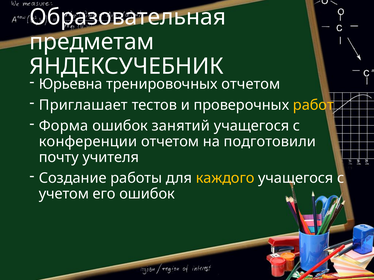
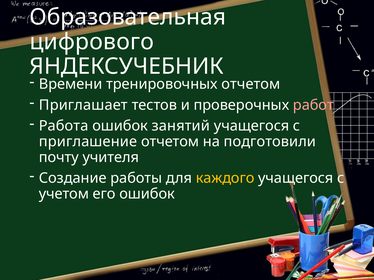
предметам: предметам -> цифрового
Юрьевна: Юрьевна -> Времени
работ colour: yellow -> pink
Форма: Форма -> Работа
конференции: конференции -> приглашение
